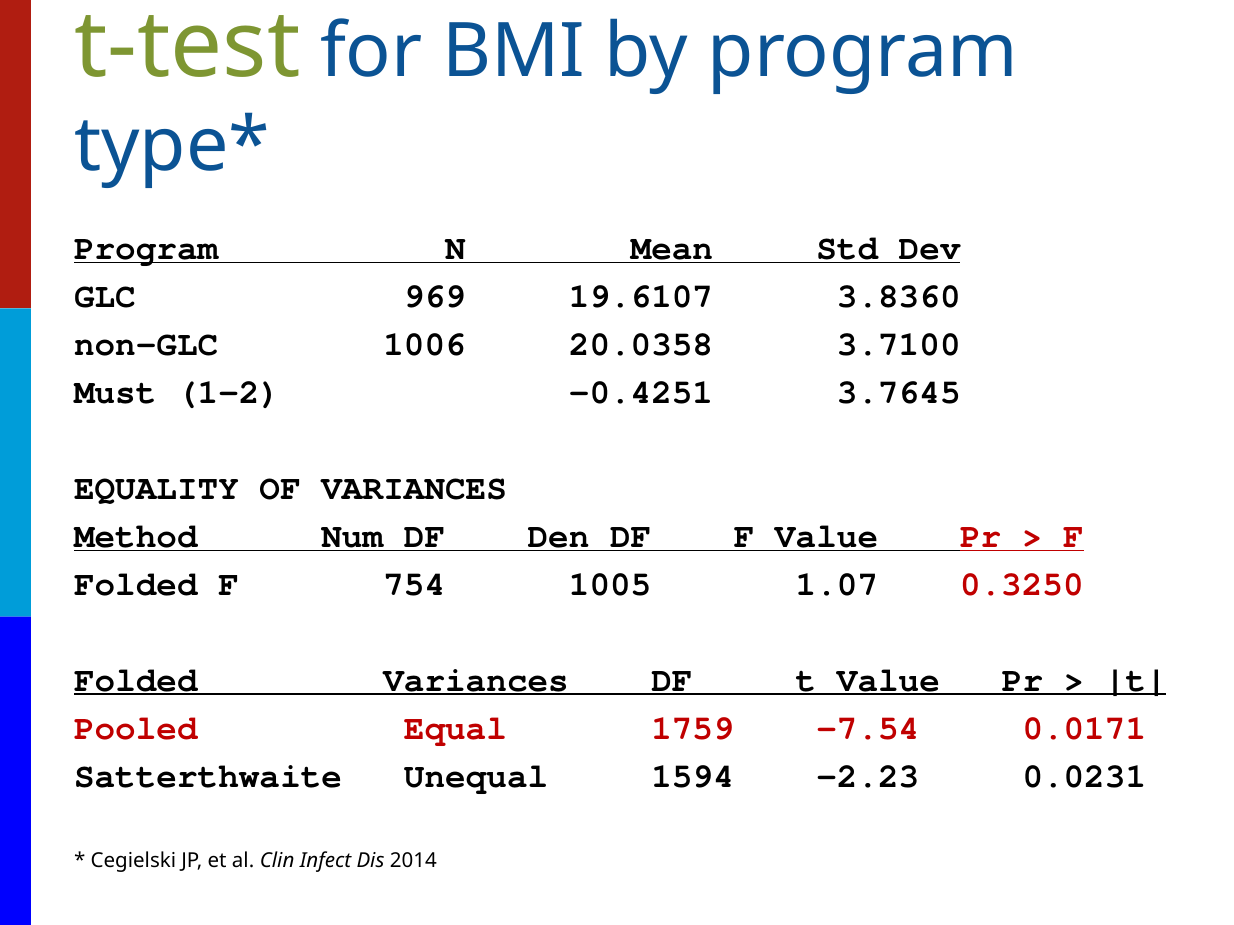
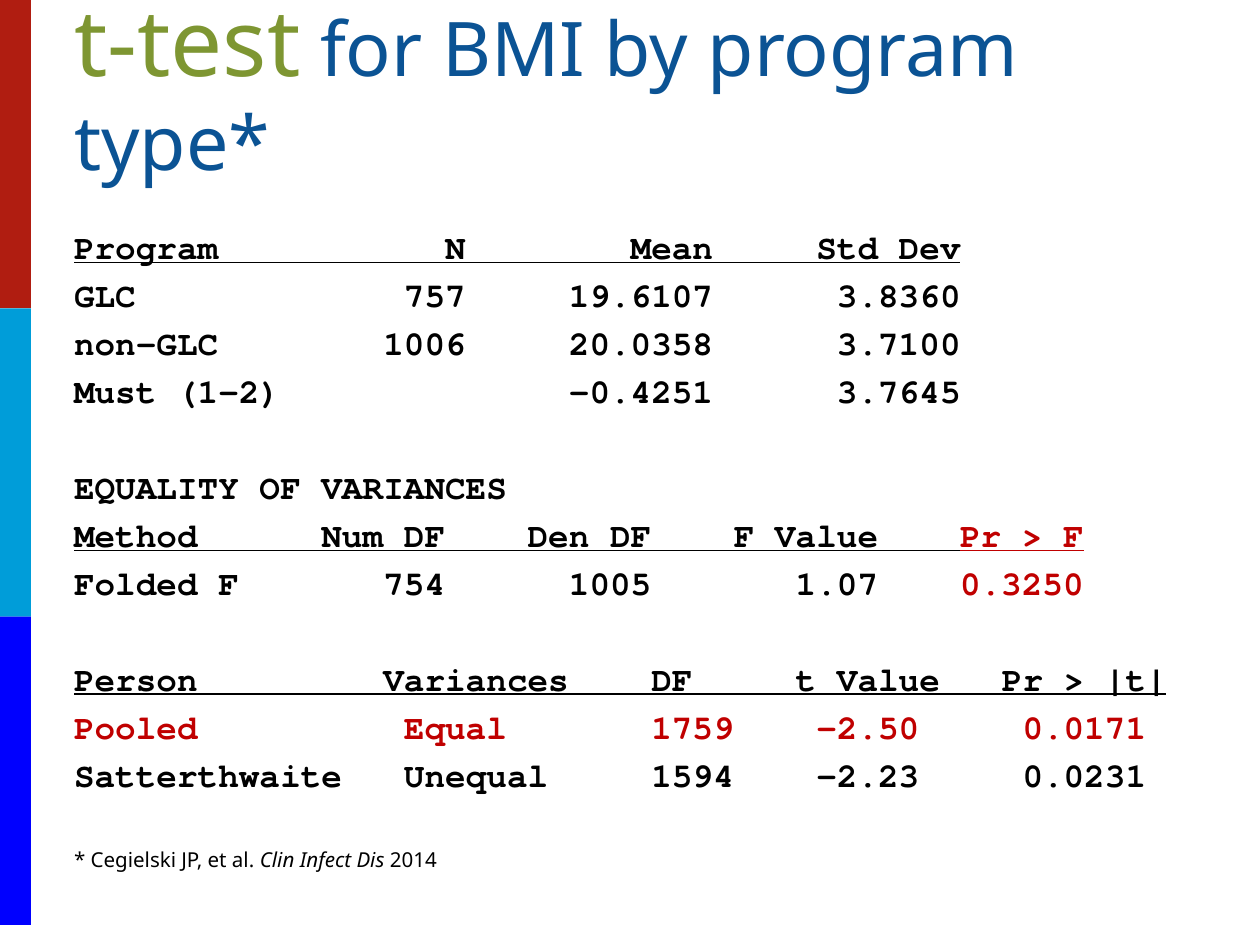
969: 969 -> 757
Folded at (136, 681): Folded -> Person
-7.54: -7.54 -> -2.50
